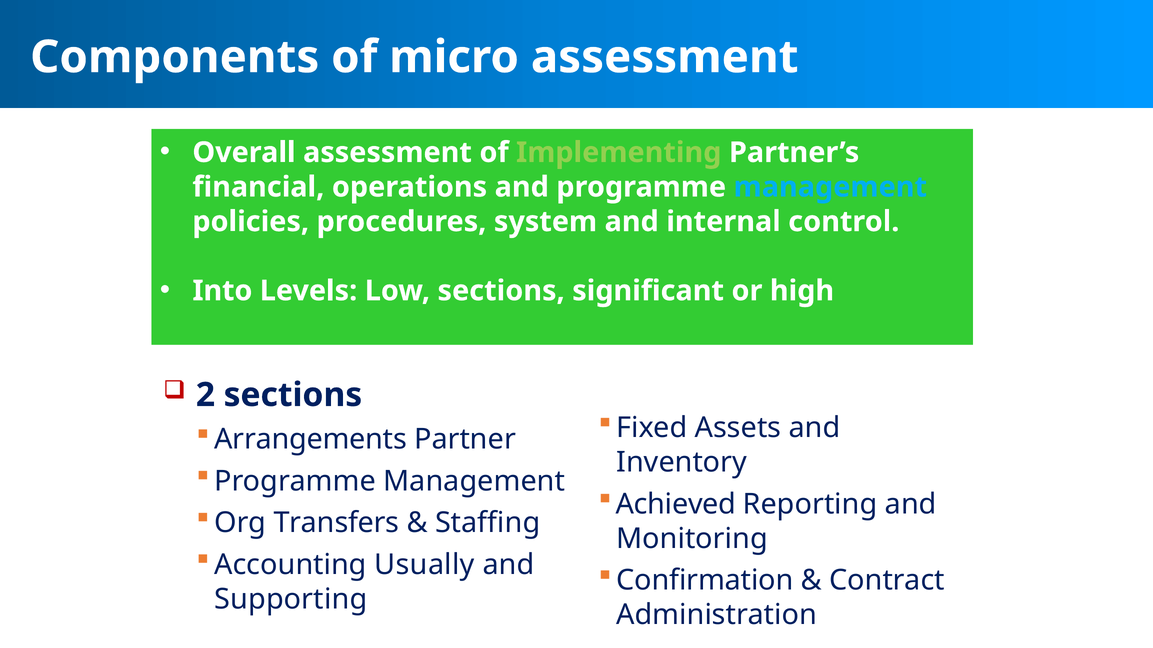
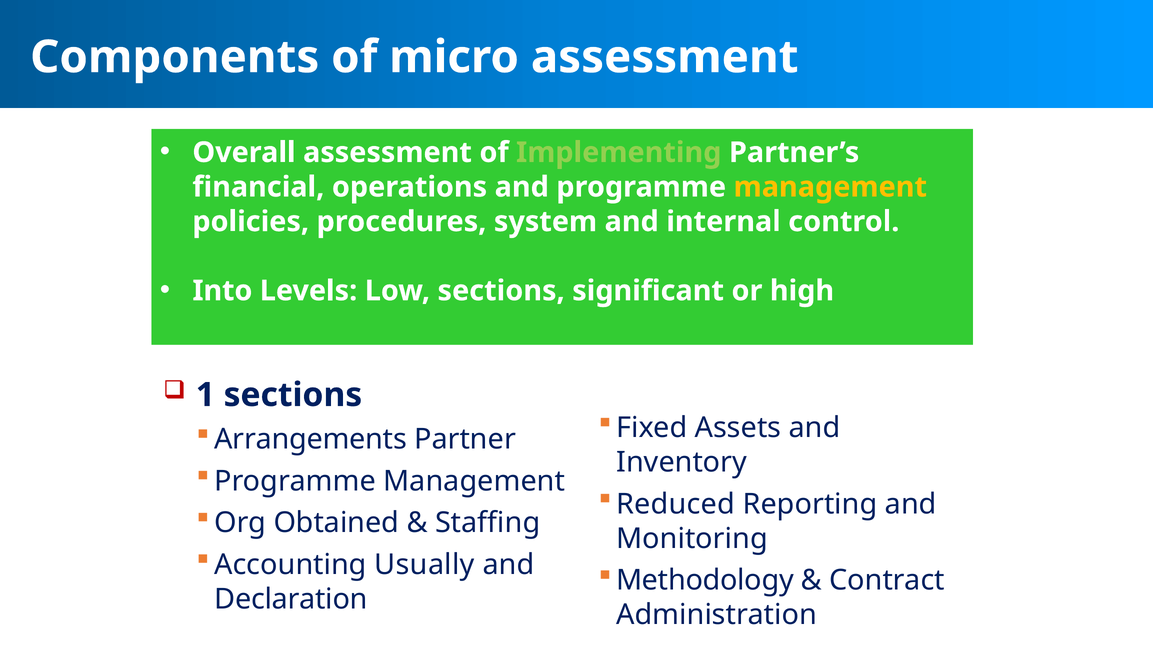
management at (830, 187) colour: light blue -> yellow
2: 2 -> 1
Achieved: Achieved -> Reduced
Transfers: Transfers -> Obtained
Confirmation: Confirmation -> Methodology
Supporting: Supporting -> Declaration
